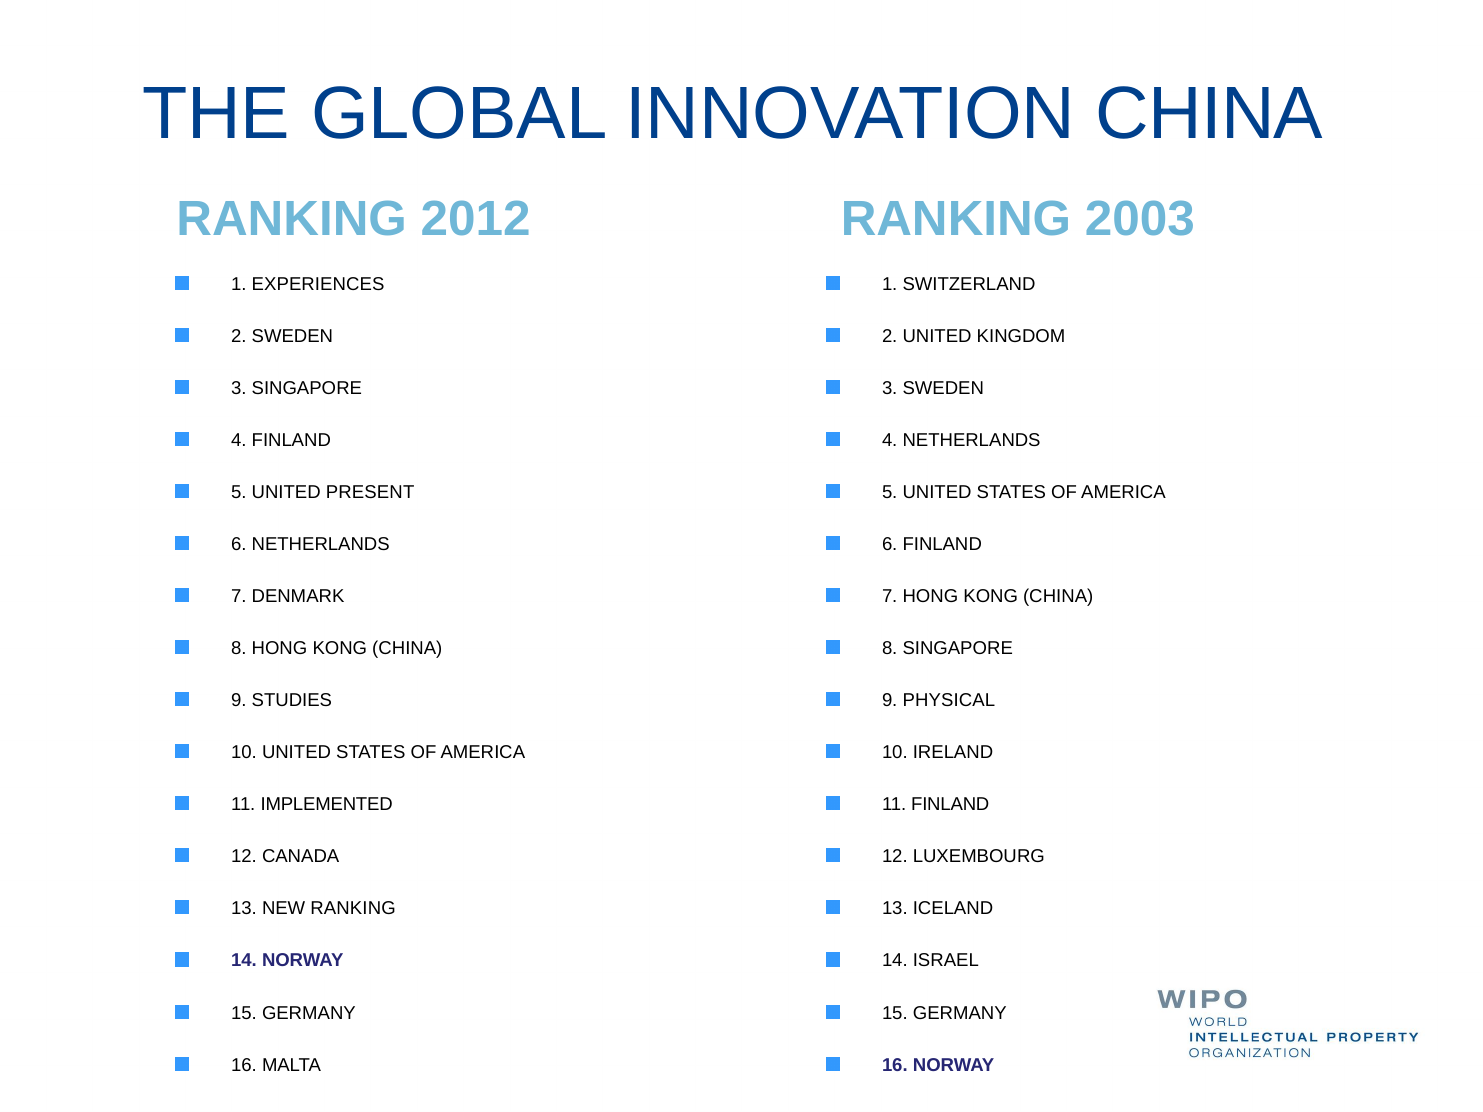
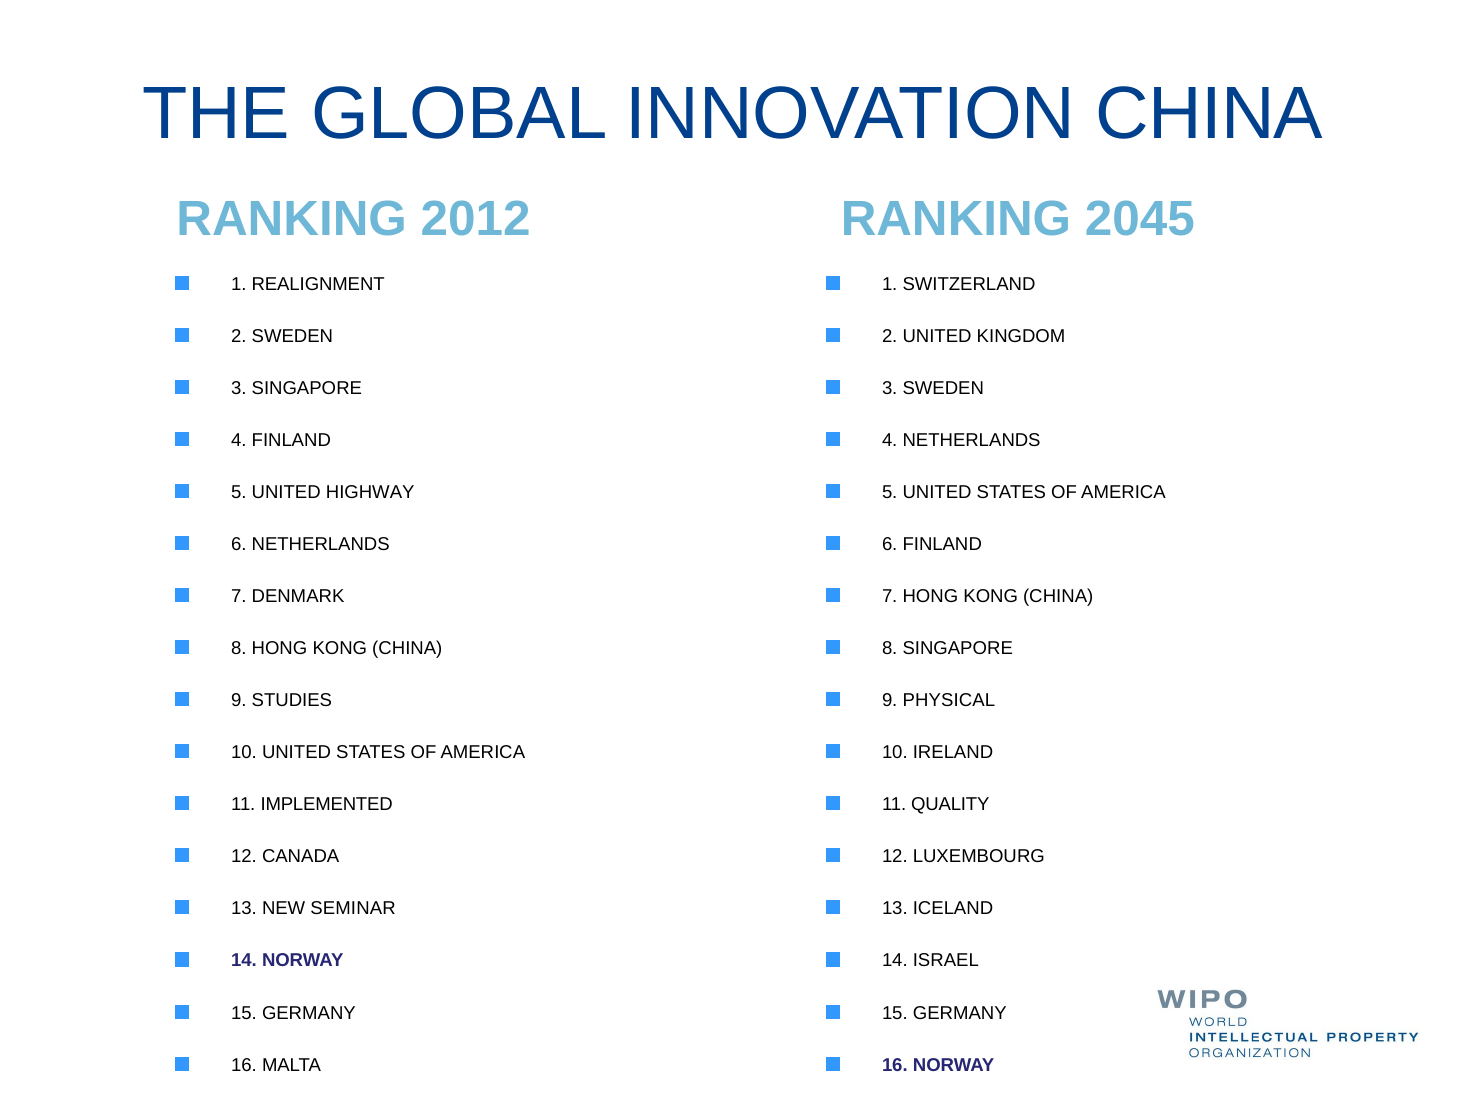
2003: 2003 -> 2045
EXPERIENCES: EXPERIENCES -> REALIGNMENT
PRESENT: PRESENT -> HIGHWAY
11 FINLAND: FINLAND -> QUALITY
NEW RANKING: RANKING -> SEMINAR
